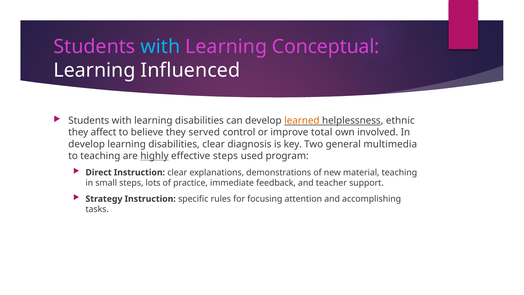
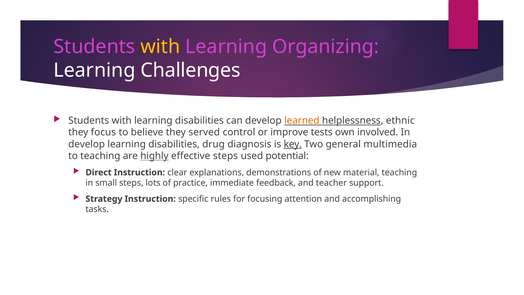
with at (160, 47) colour: light blue -> yellow
Conceptual: Conceptual -> Organizing
Influenced: Influenced -> Challenges
affect: affect -> focus
total: total -> tests
disabilities clear: clear -> drug
key underline: none -> present
program: program -> potential
